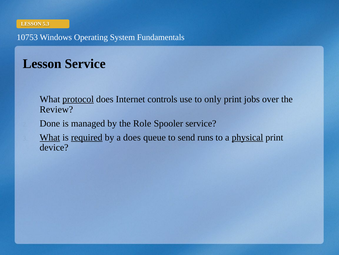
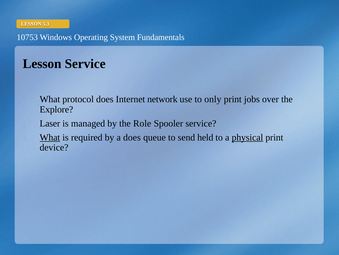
protocol underline: present -> none
controls: controls -> network
Review: Review -> Explore
Done: Done -> Laser
required underline: present -> none
runs: runs -> held
